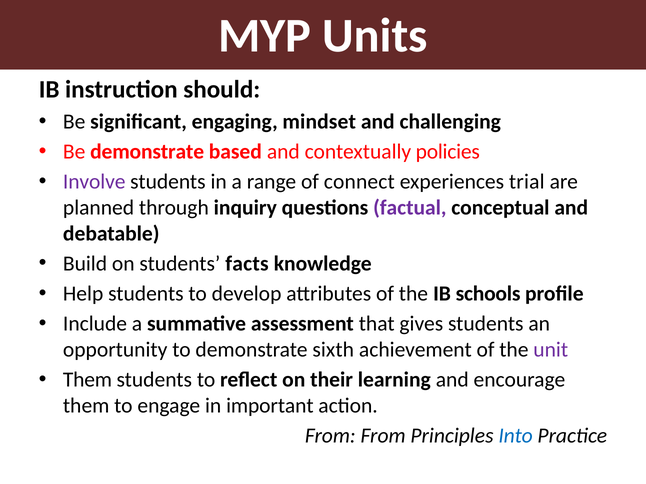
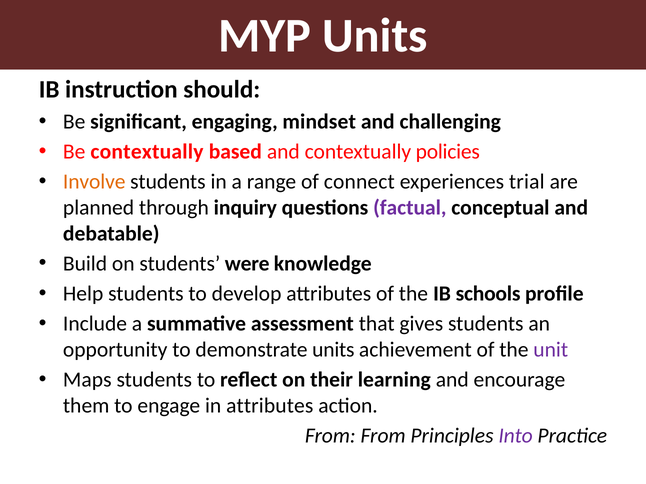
Be demonstrate: demonstrate -> contextually
Involve colour: purple -> orange
facts: facts -> were
demonstrate sixth: sixth -> units
Them at (87, 380): Them -> Maps
in important: important -> attributes
Into colour: blue -> purple
